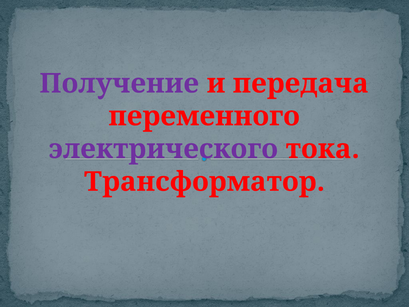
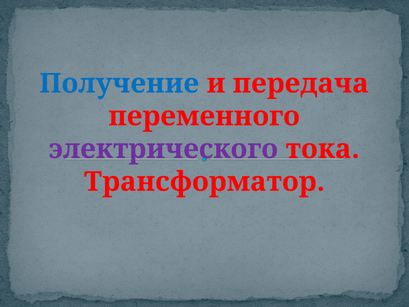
Получение colour: purple -> blue
